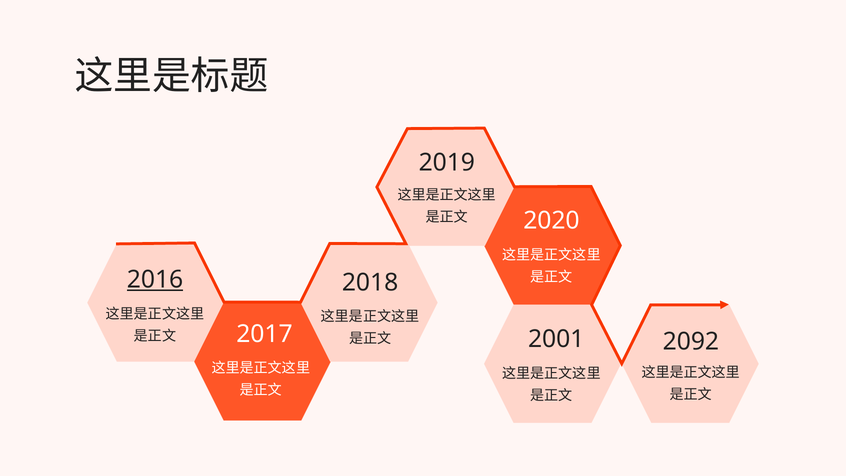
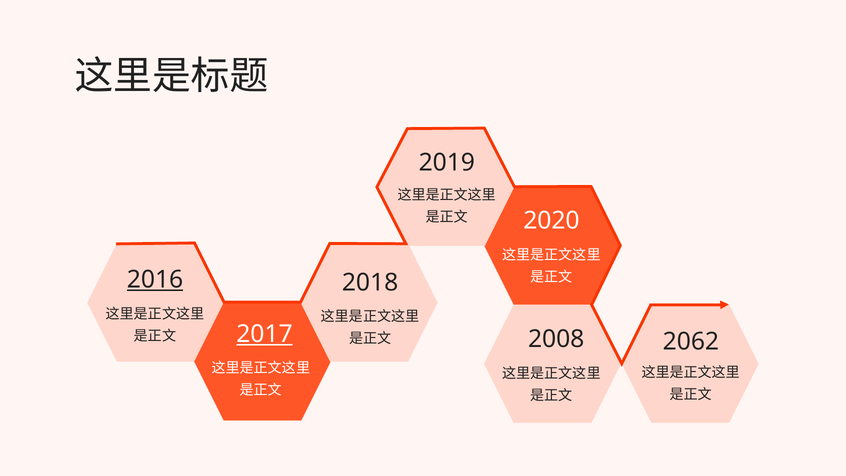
2017 underline: none -> present
2001: 2001 -> 2008
2092: 2092 -> 2062
